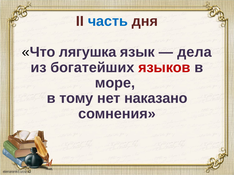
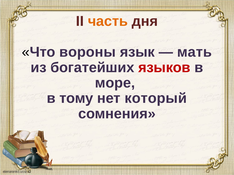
часть colour: blue -> orange
лягушка: лягушка -> вороны
дела: дела -> мать
наказано: наказано -> который
